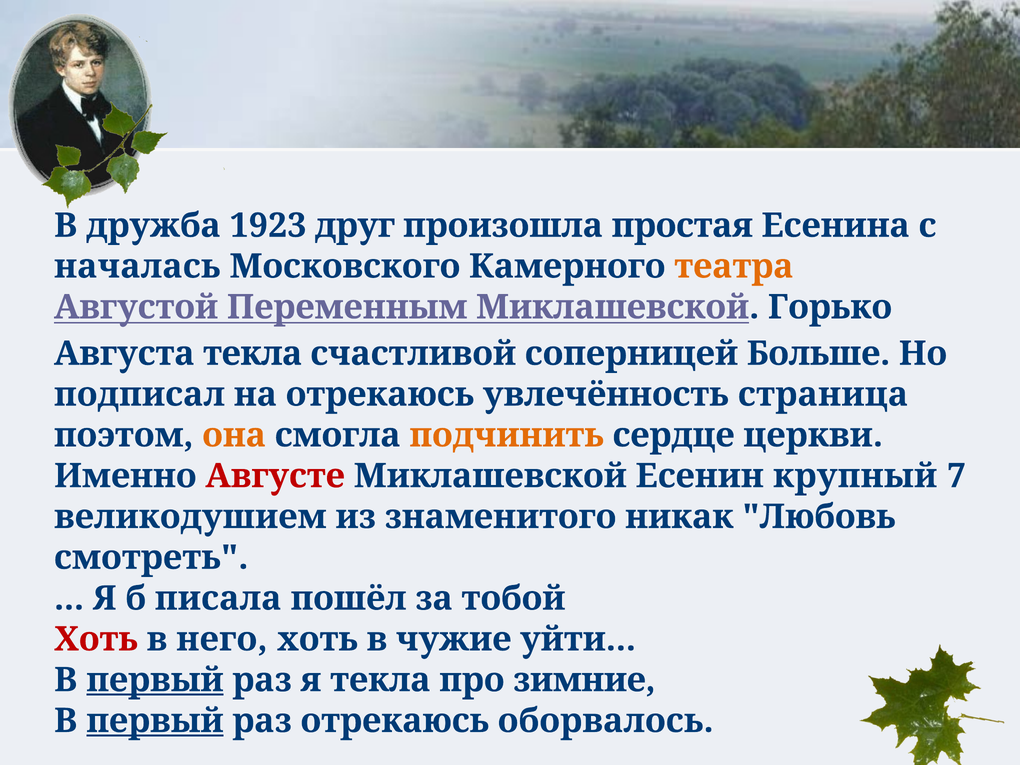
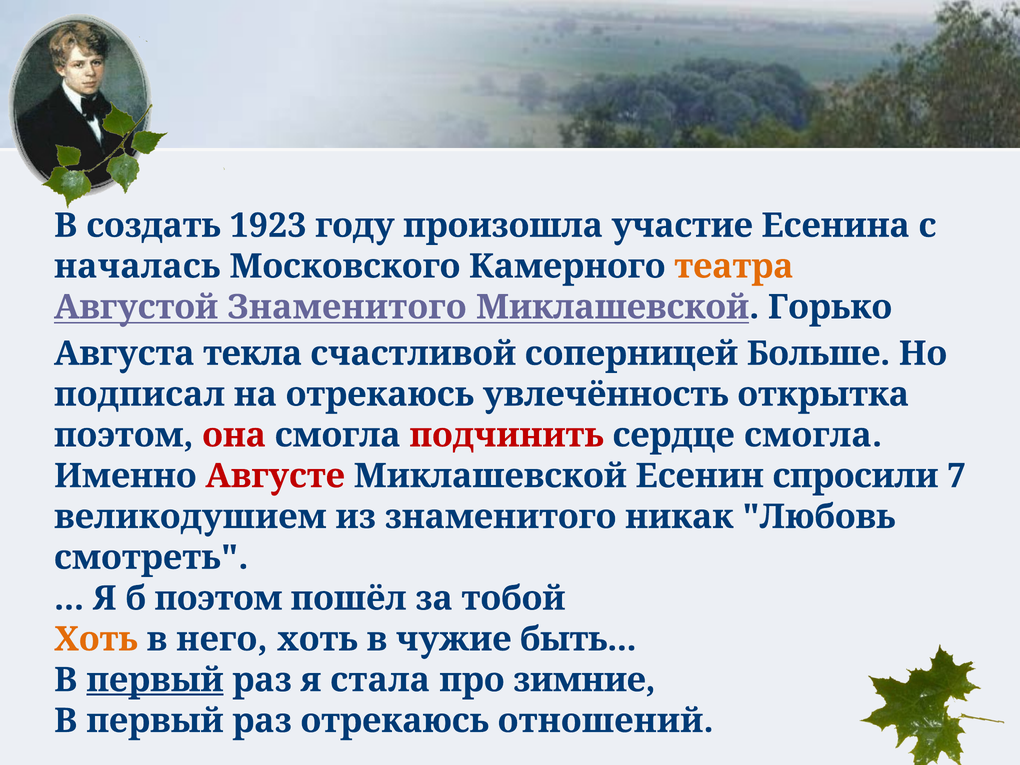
дружба: дружба -> создать
друг: друг -> году
простая: простая -> участие
Августой Переменным: Переменным -> Знаменитого
страница: страница -> открытка
она colour: orange -> red
подчинить colour: orange -> red
сердце церкви: церкви -> смогла
крупный: крупный -> спросили
б писала: писала -> поэтом
Хоть at (96, 639) colour: red -> orange
уйти: уйти -> быть
я текла: текла -> стала
первый at (155, 721) underline: present -> none
оборвалось: оборвалось -> отношений
